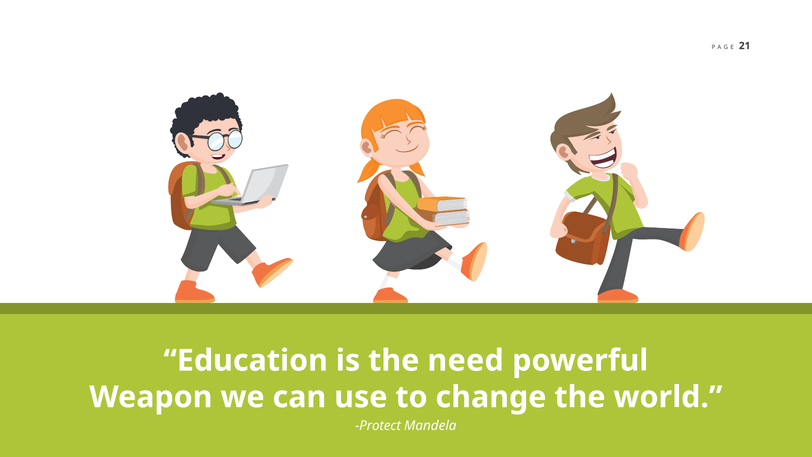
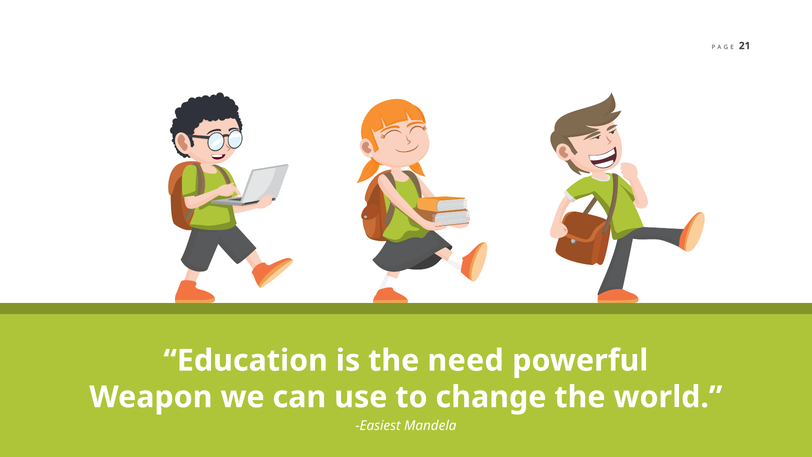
Protect: Protect -> Easiest
